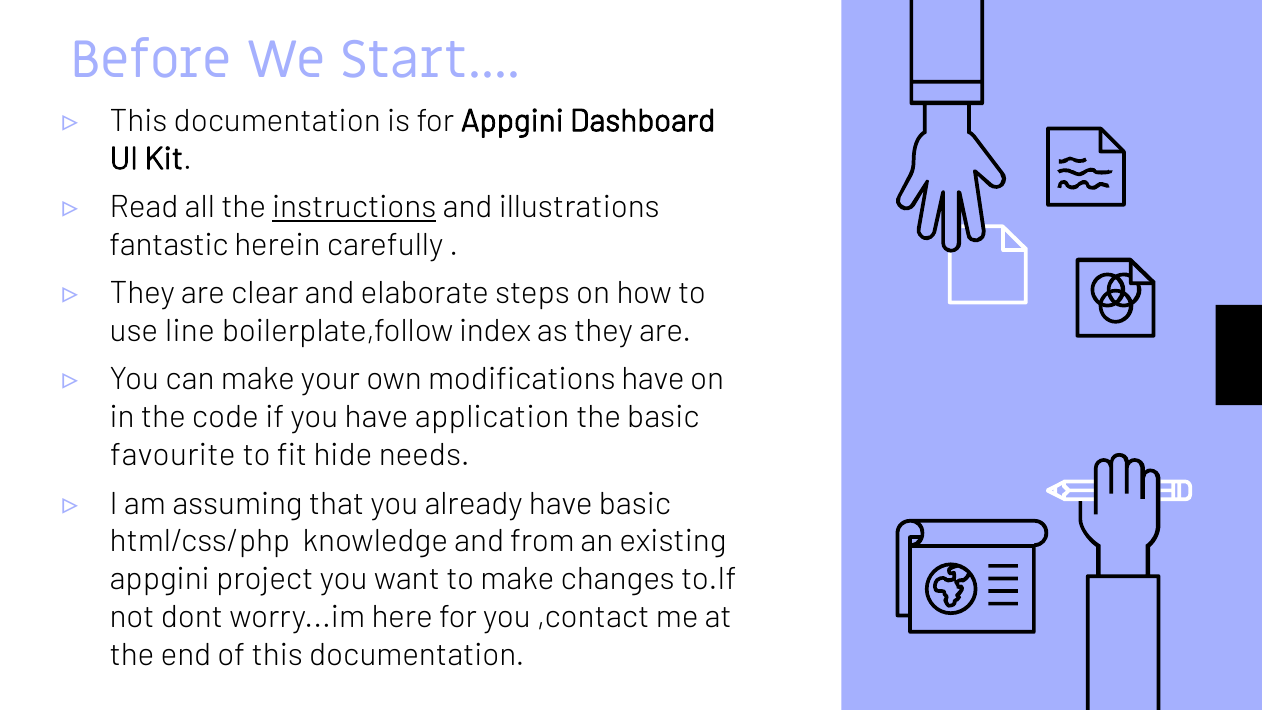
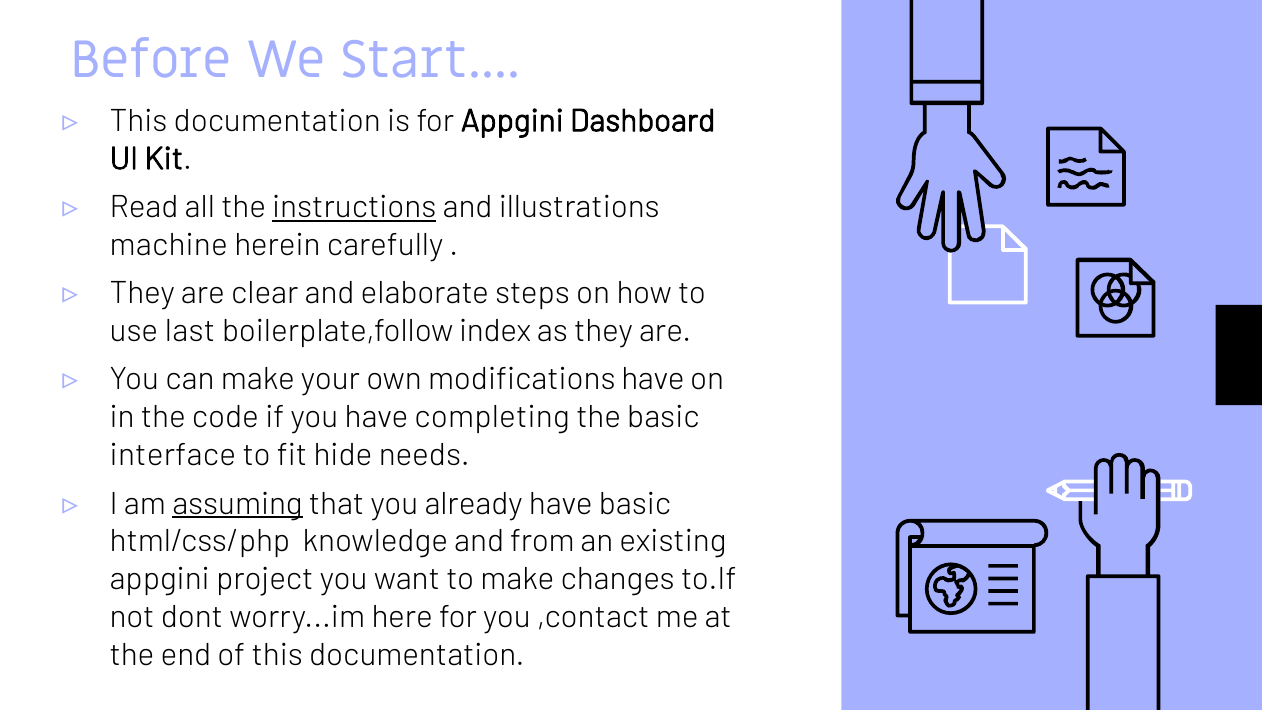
fantastic: fantastic -> machine
line: line -> last
application: application -> completing
favourite: favourite -> interface
assuming underline: none -> present
